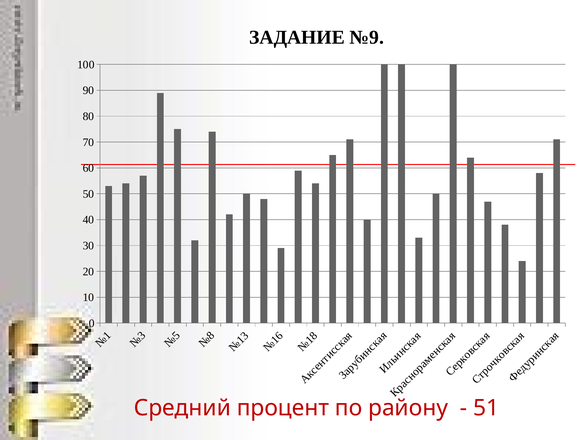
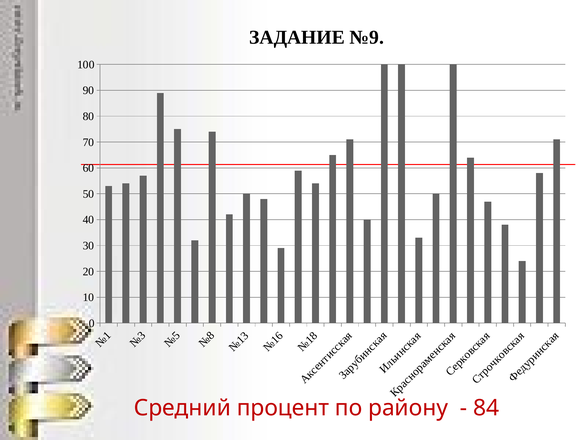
51: 51 -> 84
